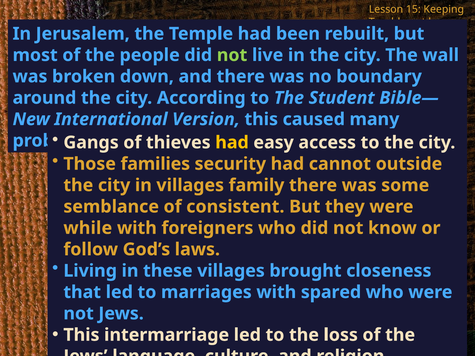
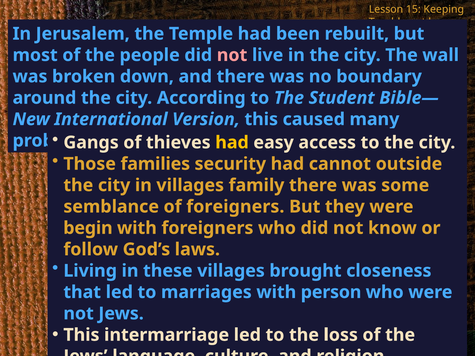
not at (232, 55) colour: light green -> pink
of consistent: consistent -> foreigners
while: while -> begin
spared: spared -> person
